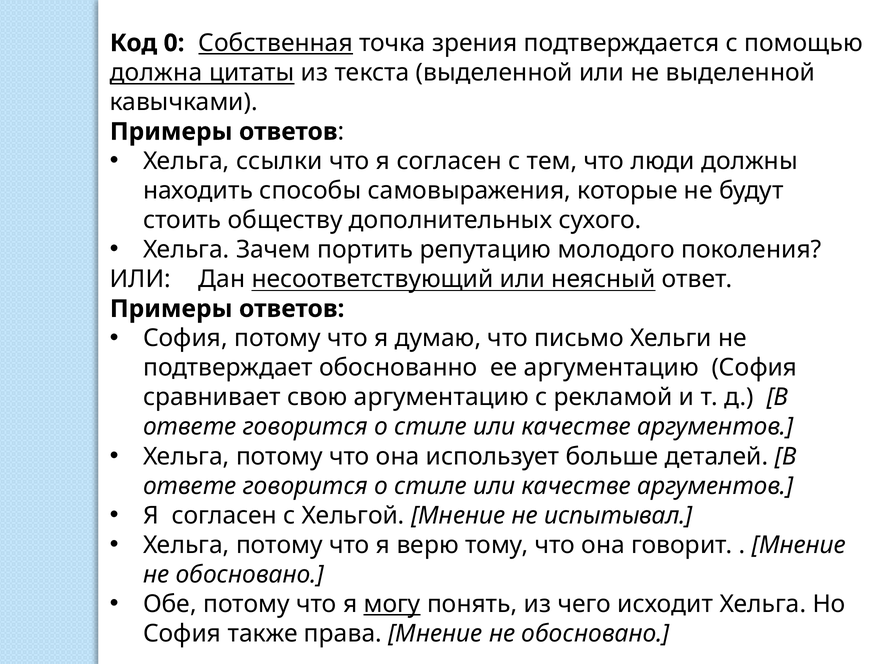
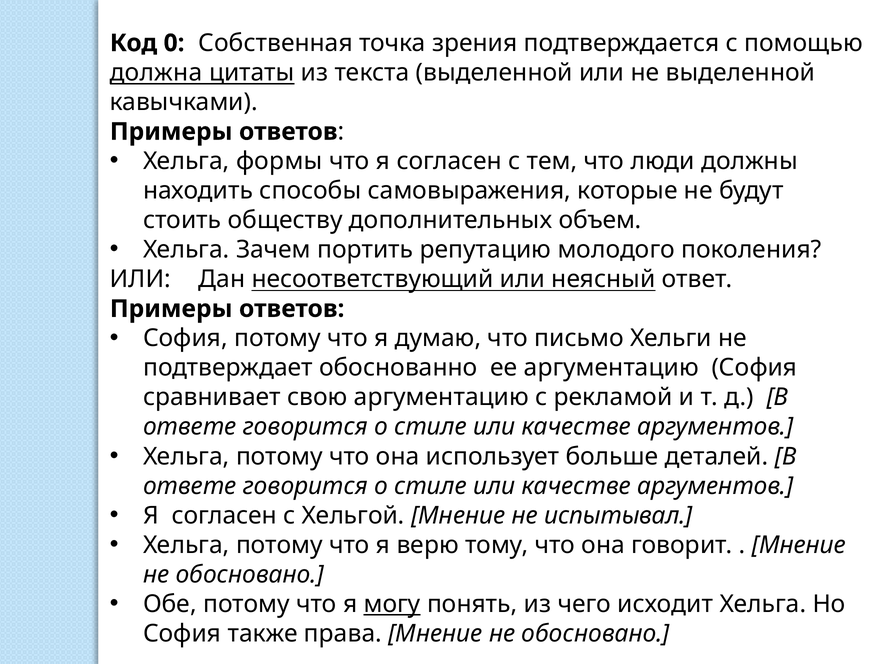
Собственная underline: present -> none
ссылки: ссылки -> формы
сухого: сухого -> объем
